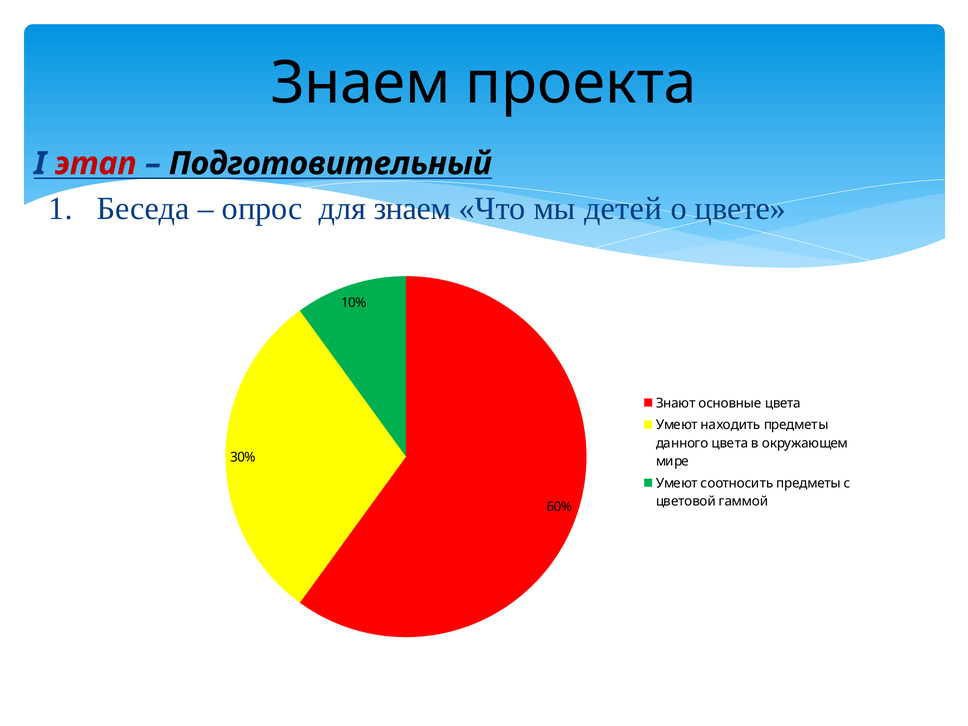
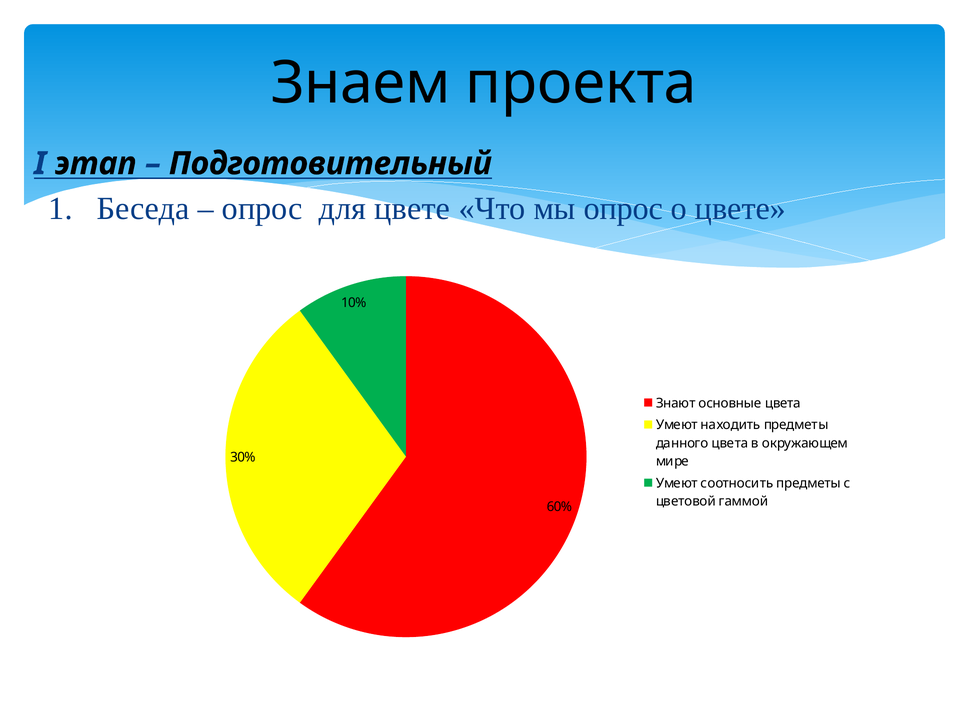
этап colour: red -> black
для знаем: знаем -> цвете
мы детей: детей -> опрос
